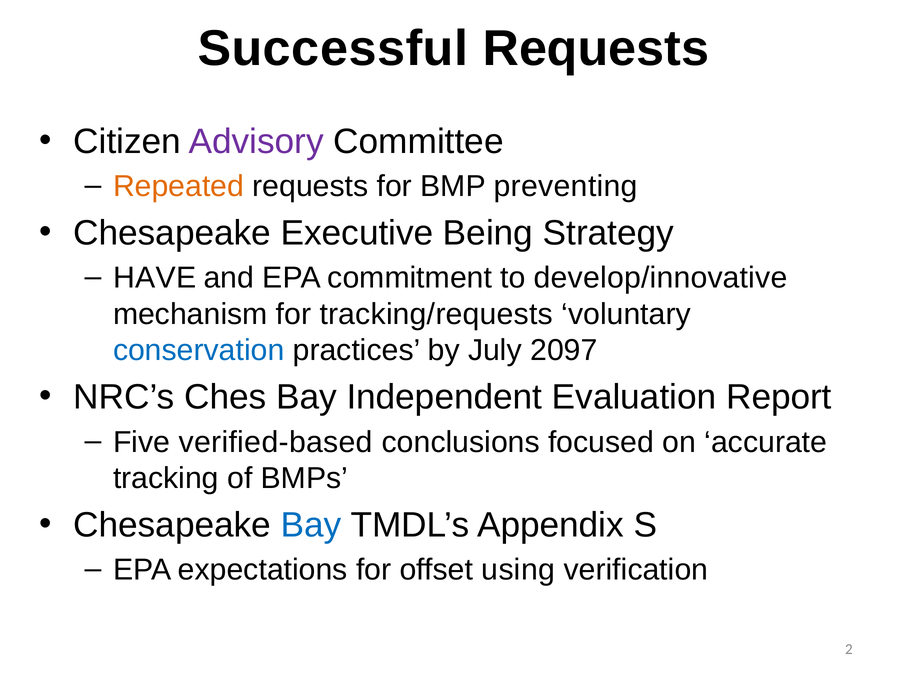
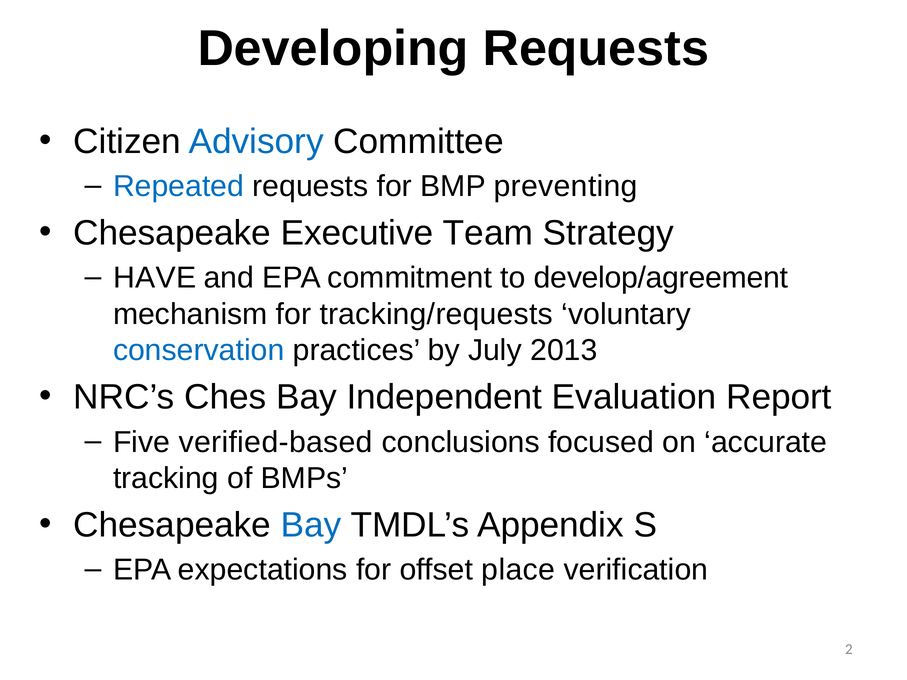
Successful: Successful -> Developing
Advisory colour: purple -> blue
Repeated colour: orange -> blue
Being: Being -> Team
develop/innovative: develop/innovative -> develop/agreement
2097: 2097 -> 2013
using: using -> place
